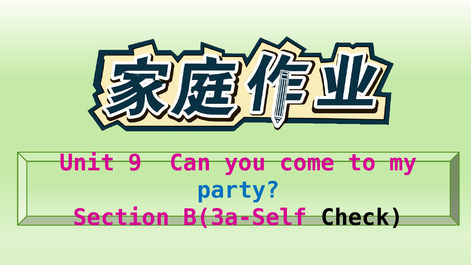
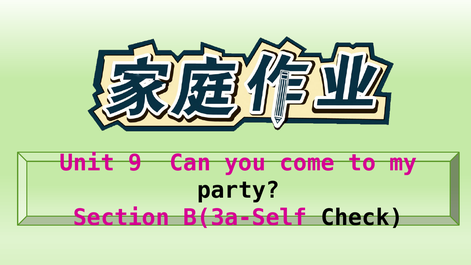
party colour: blue -> black
